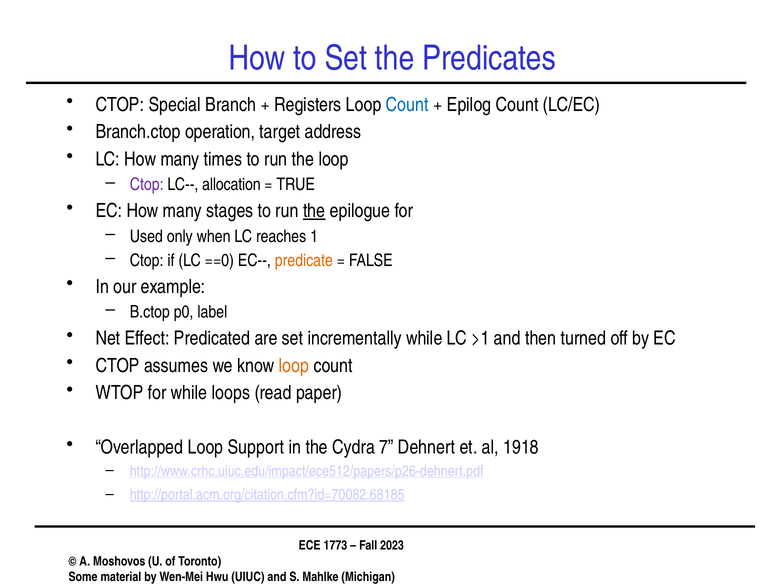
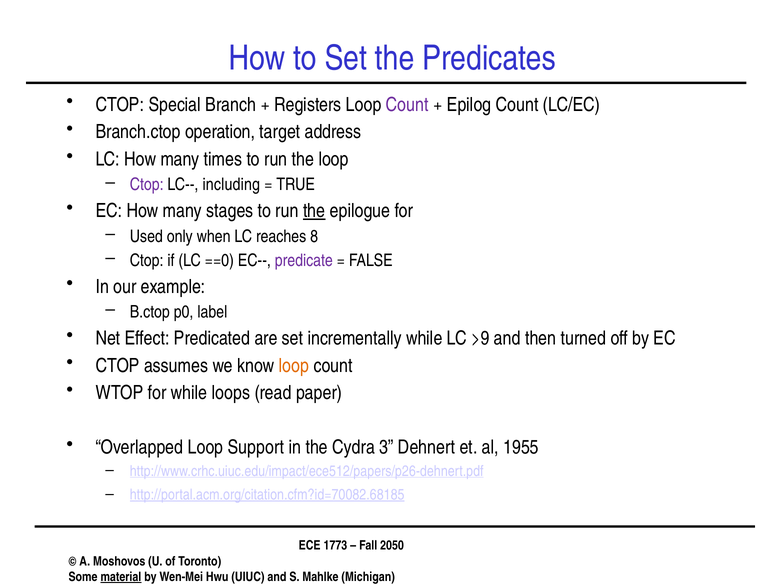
Count at (407, 105) colour: blue -> purple
allocation: allocation -> including
1: 1 -> 8
predicate colour: orange -> purple
>1: >1 -> >9
7: 7 -> 3
1918: 1918 -> 1955
2023: 2023 -> 2050
material underline: none -> present
